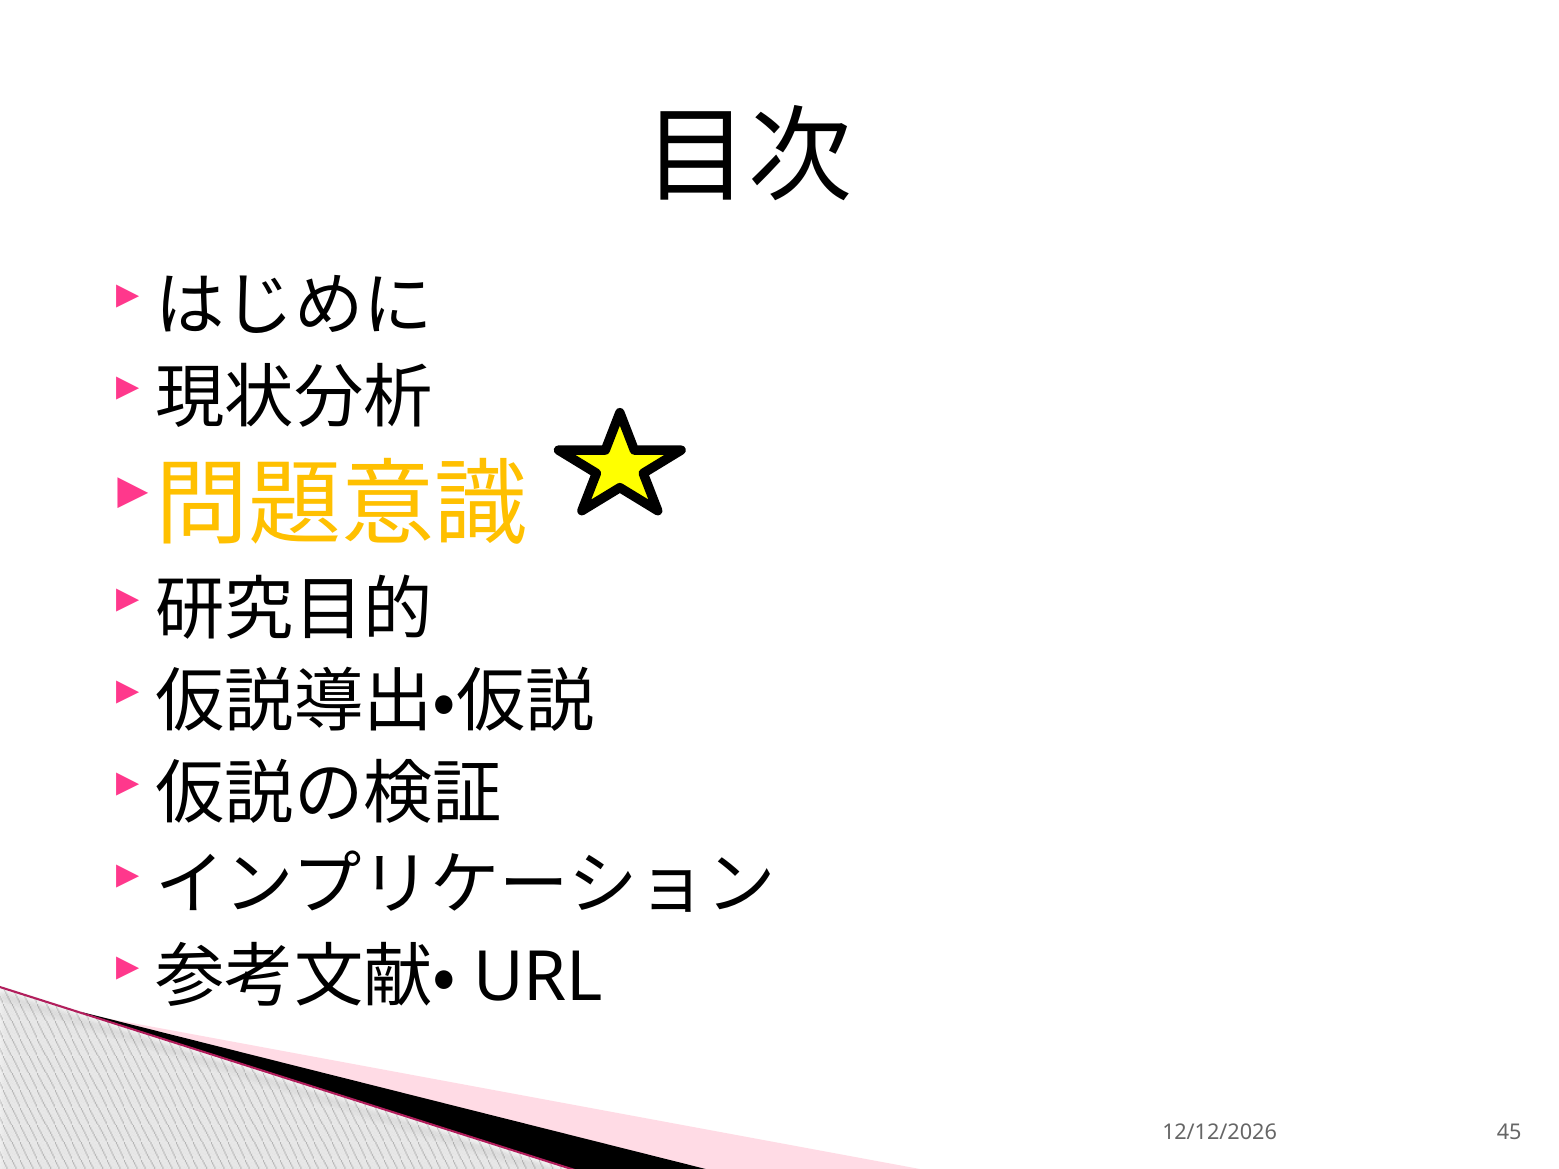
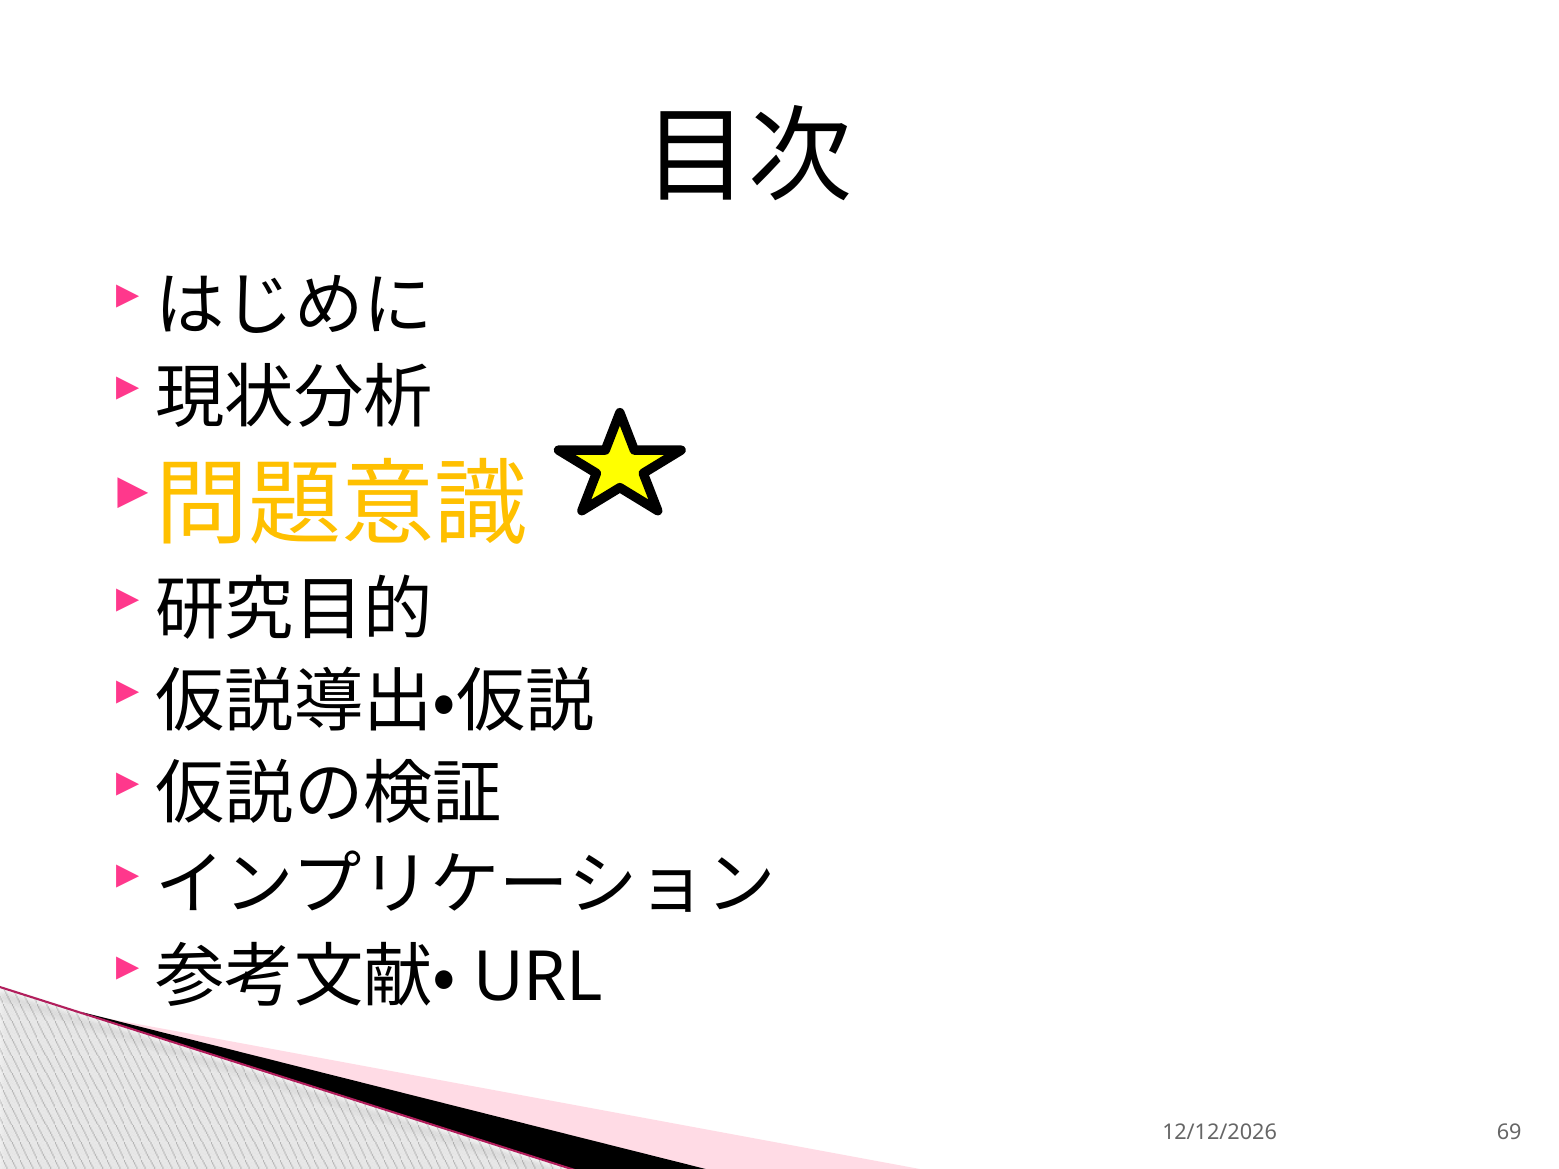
45: 45 -> 69
